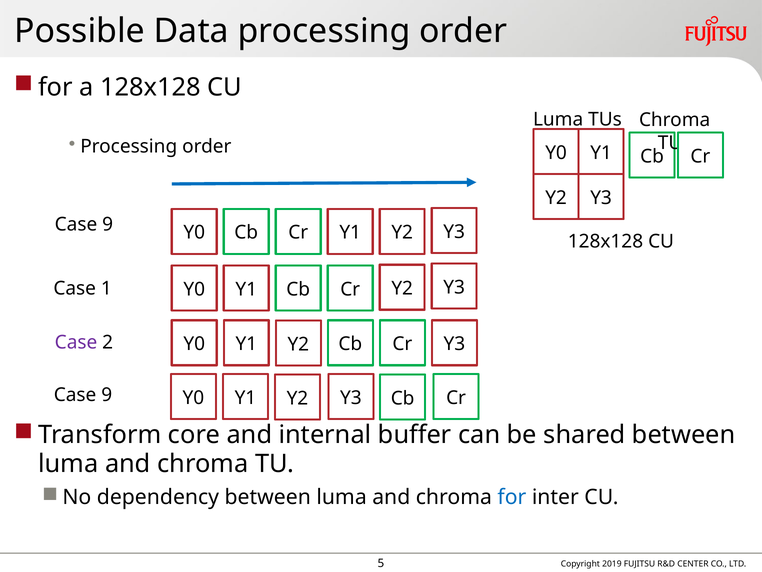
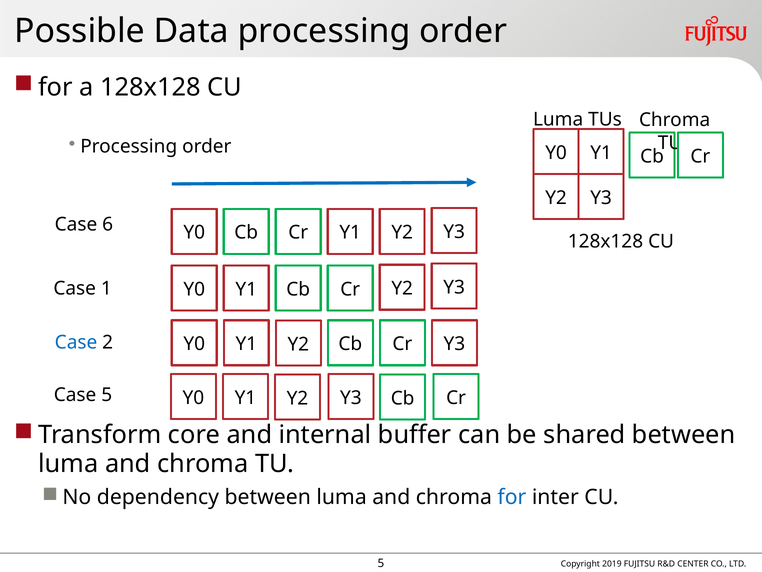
9 at (108, 224): 9 -> 6
Case at (76, 342) colour: purple -> blue
9 at (107, 395): 9 -> 5
